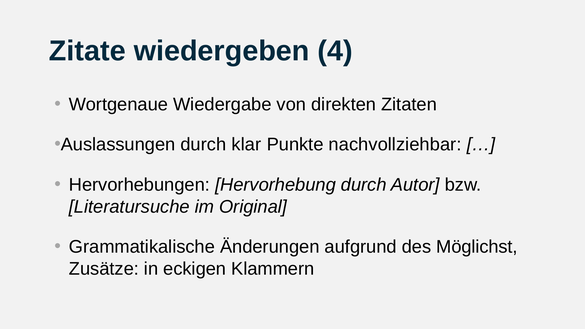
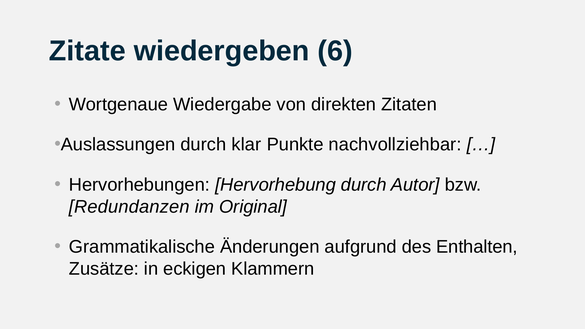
4: 4 -> 6
Literatursuche: Literatursuche -> Redundanzen
Möglichst: Möglichst -> Enthalten
